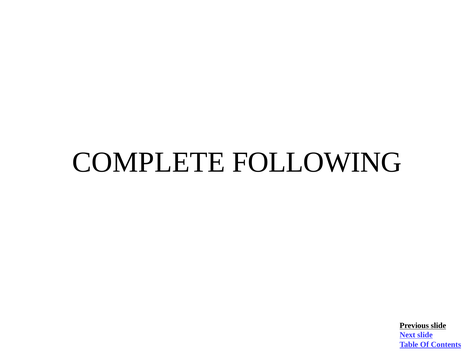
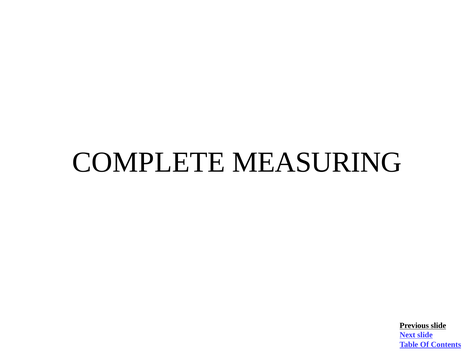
FOLLOWING: FOLLOWING -> MEASURING
